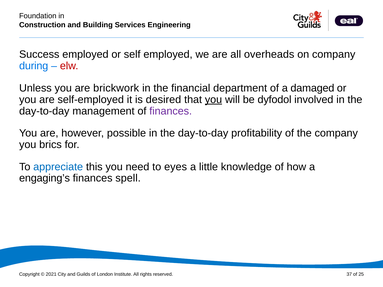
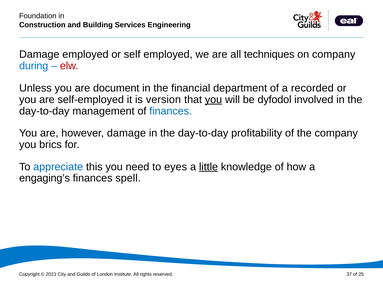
Success at (39, 55): Success -> Damage
overheads: overheads -> techniques
brickwork: brickwork -> document
damaged: damaged -> recorded
desired: desired -> version
finances at (171, 111) colour: purple -> blue
however possible: possible -> damage
little underline: none -> present
